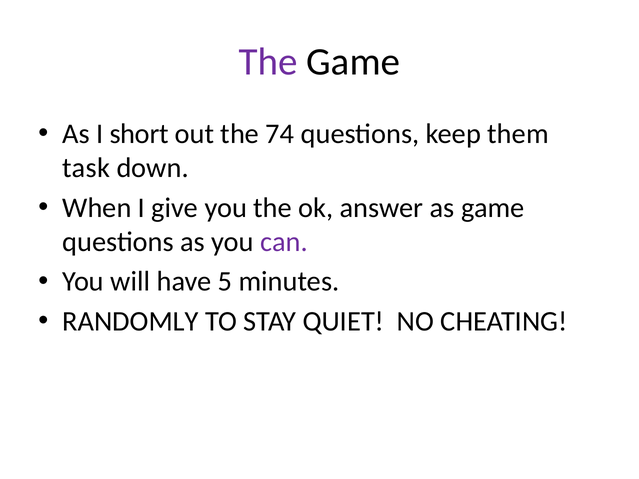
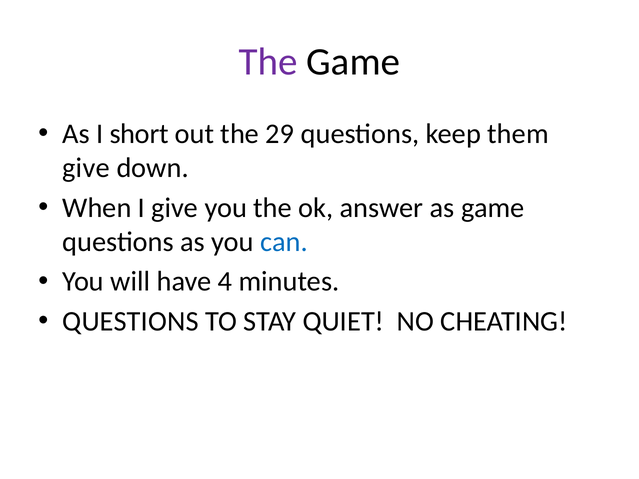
74: 74 -> 29
task at (86, 168): task -> give
can colour: purple -> blue
5: 5 -> 4
RANDOMLY at (130, 322): RANDOMLY -> QUESTIONS
